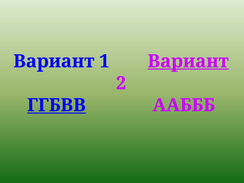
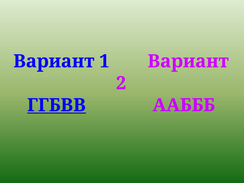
Вариант at (188, 61) underline: present -> none
